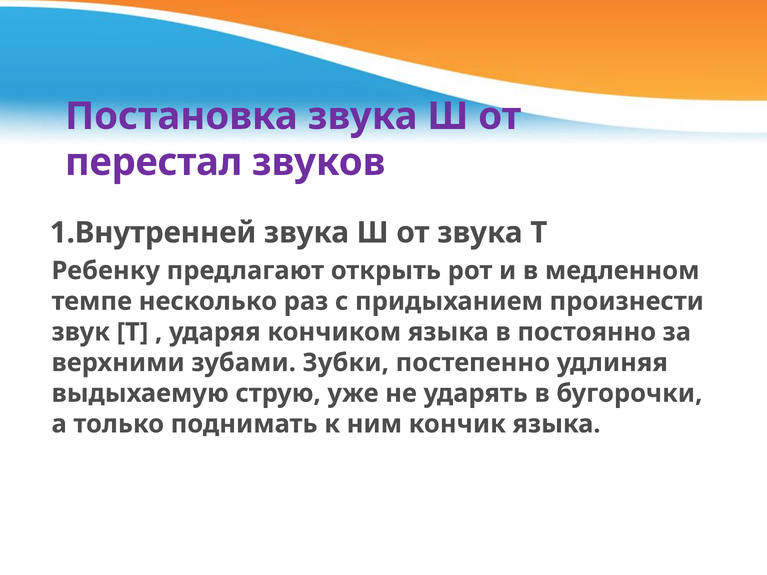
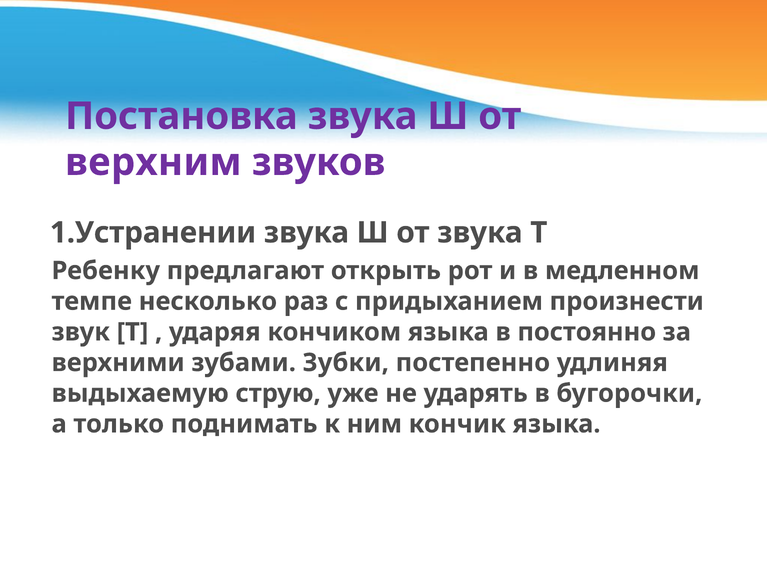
перестал: перестал -> верхним
1.Внутренней: 1.Внутренней -> 1.Устранении
